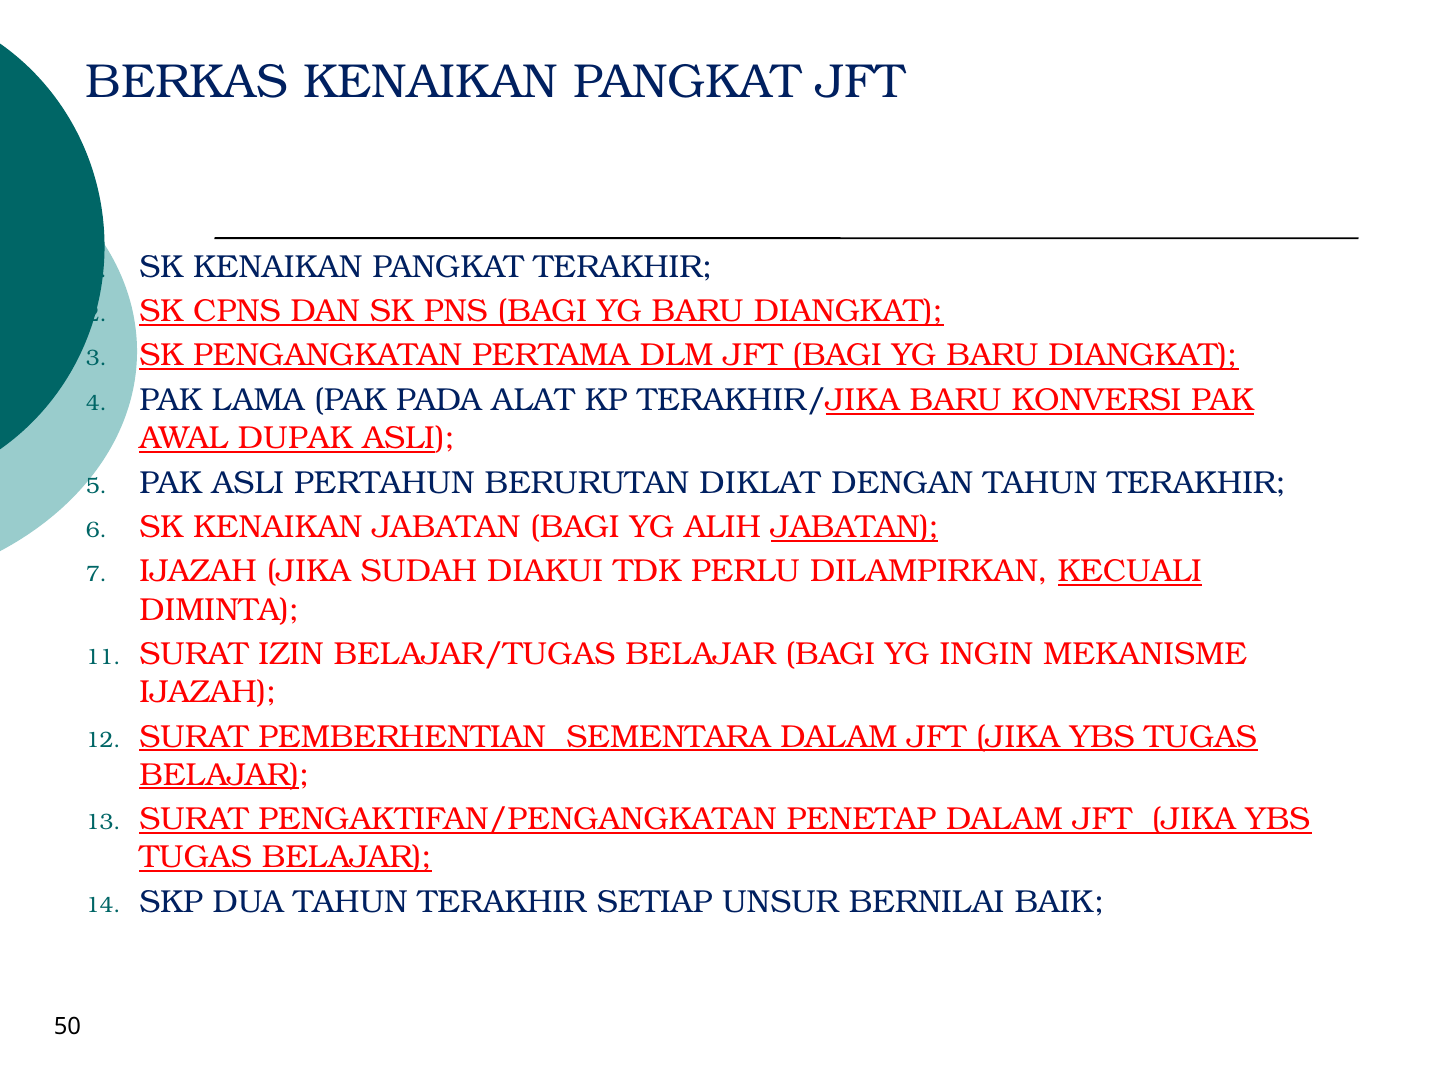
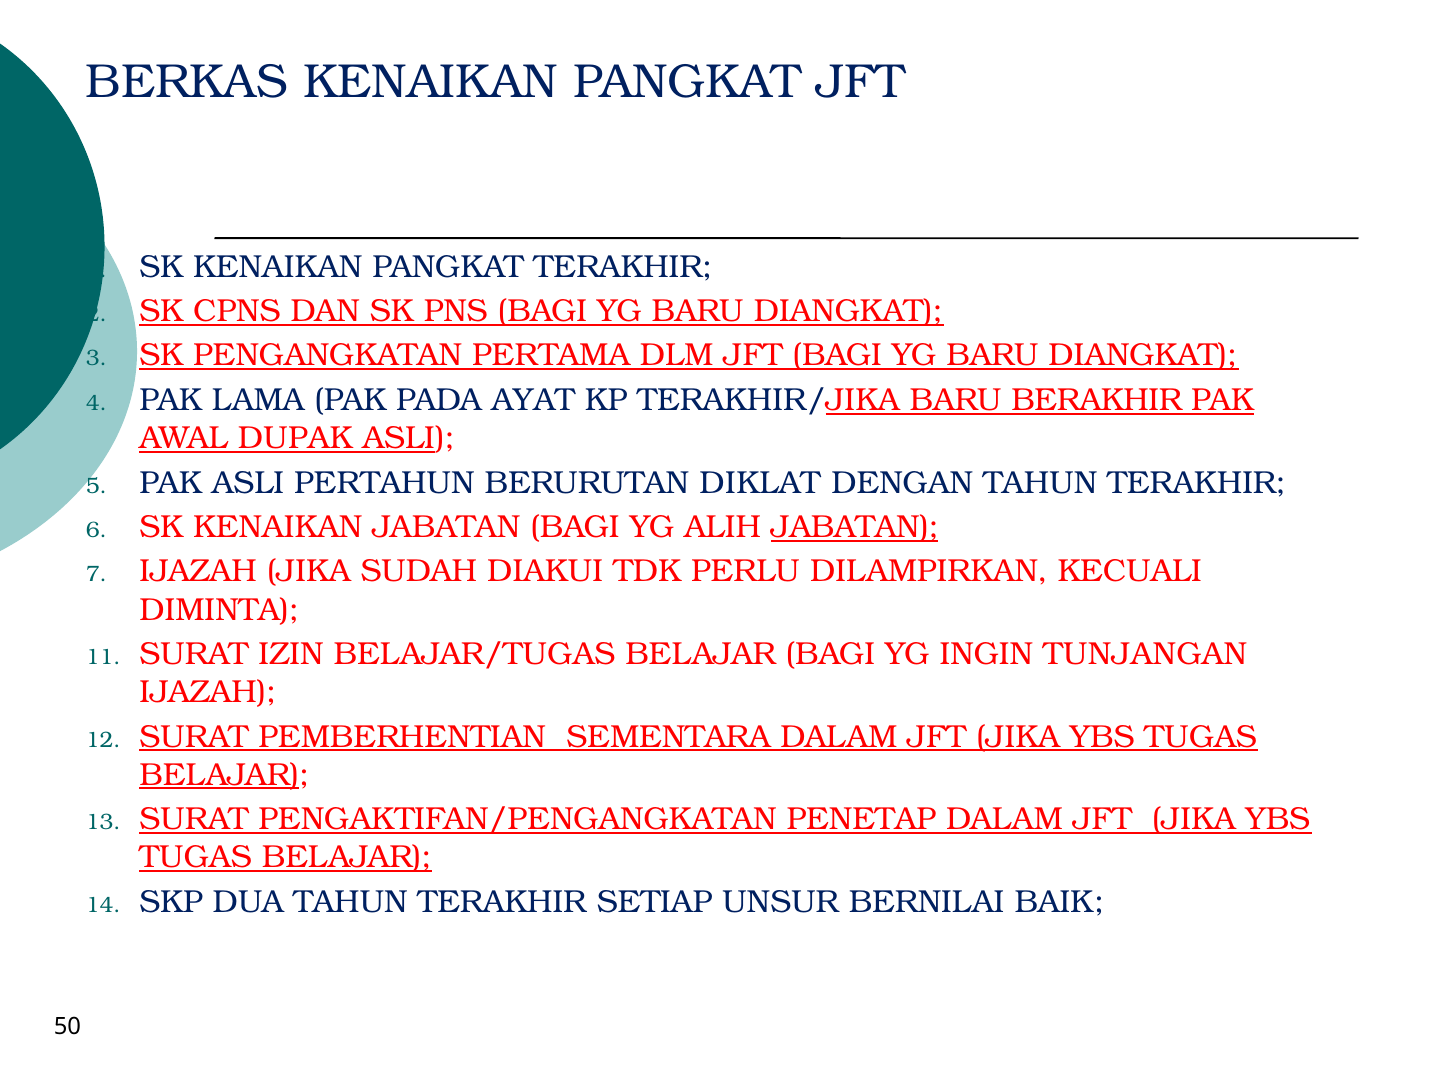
ALAT: ALAT -> AYAT
KONVERSI: KONVERSI -> BERAKHIR
KECUALI underline: present -> none
MEKANISME: MEKANISME -> TUNJANGAN
